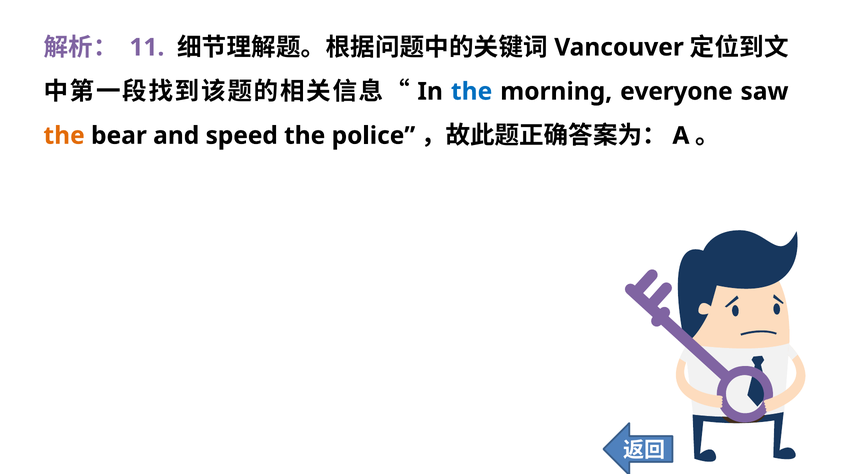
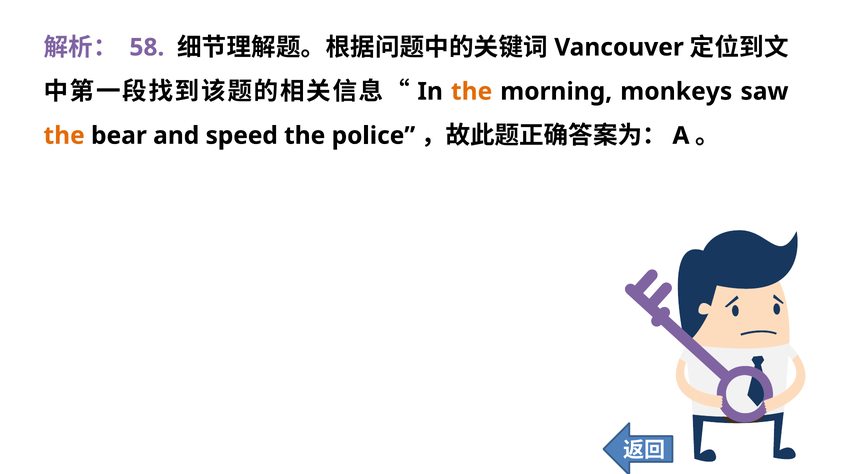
11: 11 -> 58
the at (472, 91) colour: blue -> orange
everyone: everyone -> monkeys
